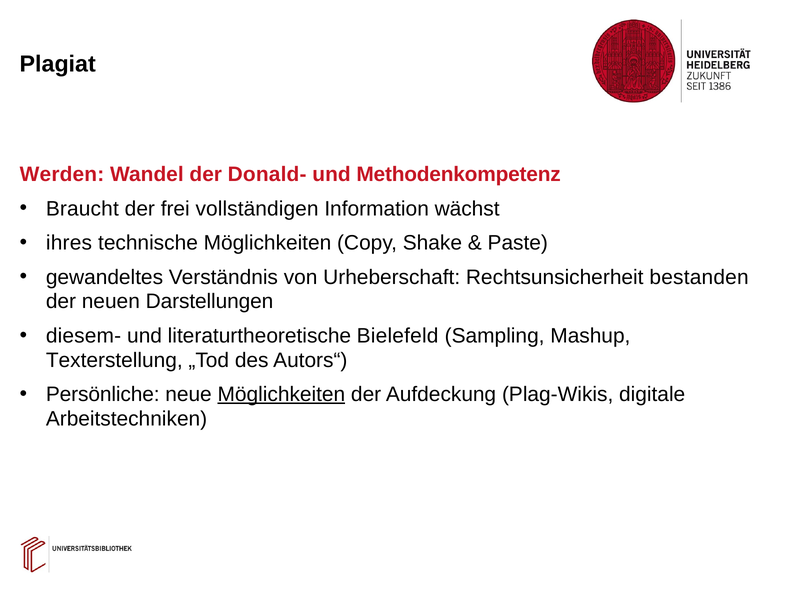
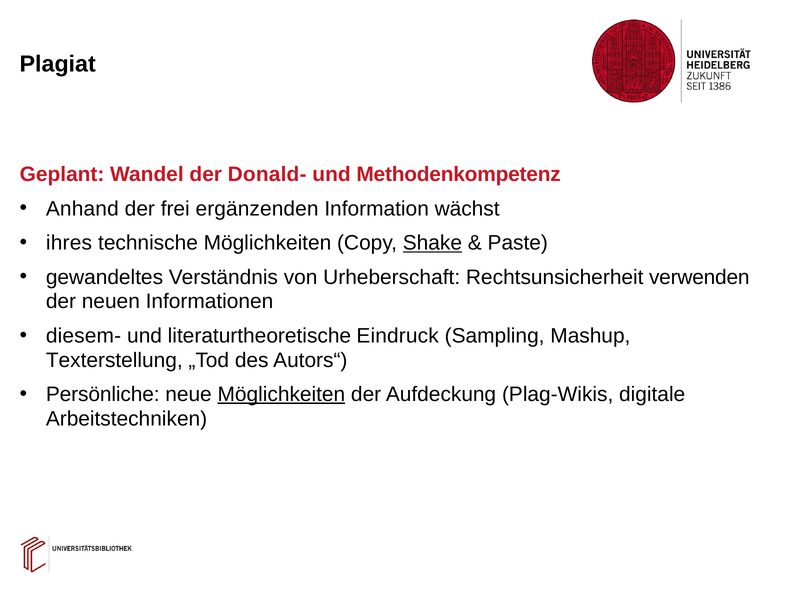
Werden: Werden -> Geplant
Braucht: Braucht -> Anhand
vollständigen: vollständigen -> ergänzenden
Shake underline: none -> present
bestanden: bestanden -> verwenden
Darstellungen: Darstellungen -> Informationen
Bielefeld: Bielefeld -> Eindruck
